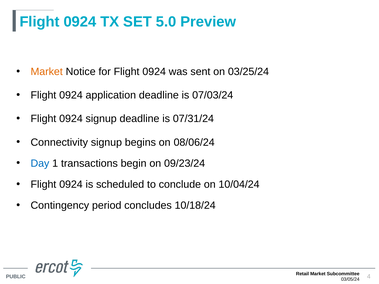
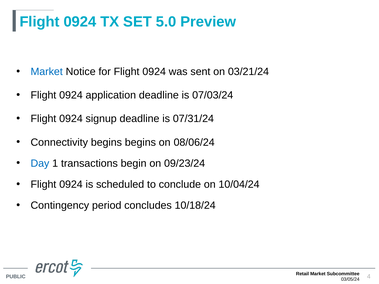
Market at (47, 72) colour: orange -> blue
03/25/24: 03/25/24 -> 03/21/24
Connectivity signup: signup -> begins
